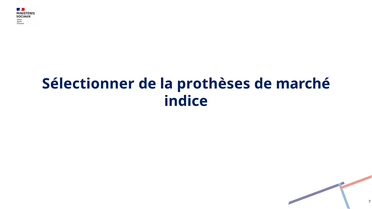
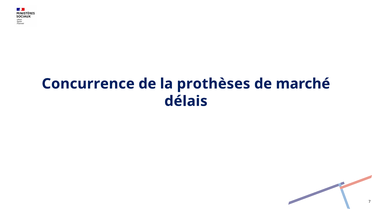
Sélectionner: Sélectionner -> Concurrence
indice: indice -> délais
